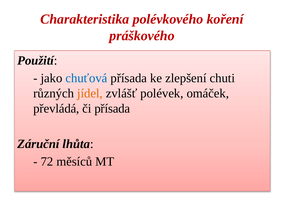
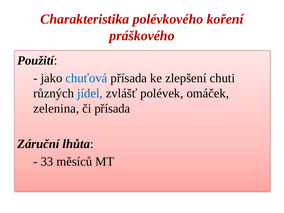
jídel colour: orange -> blue
převládá: převládá -> zelenina
72: 72 -> 33
